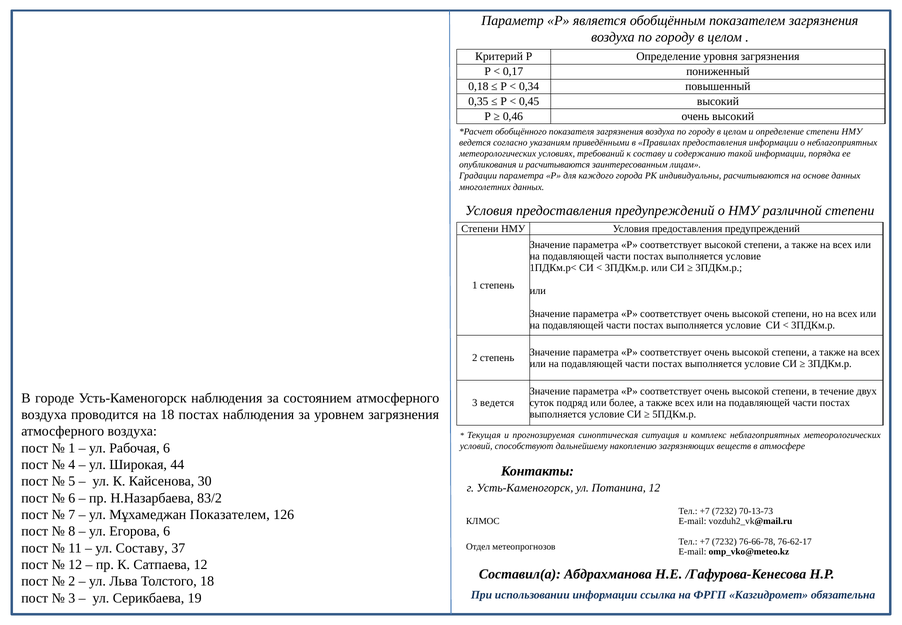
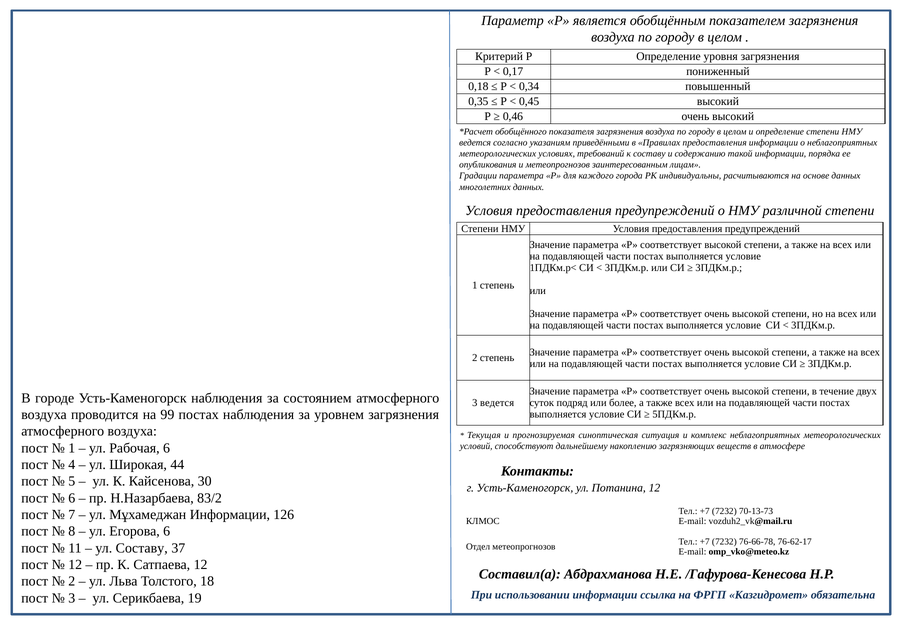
и расчитываются: расчитываются -> метеопрогнозов
на 18: 18 -> 99
Мұхамеджан Показателем: Показателем -> Информации
